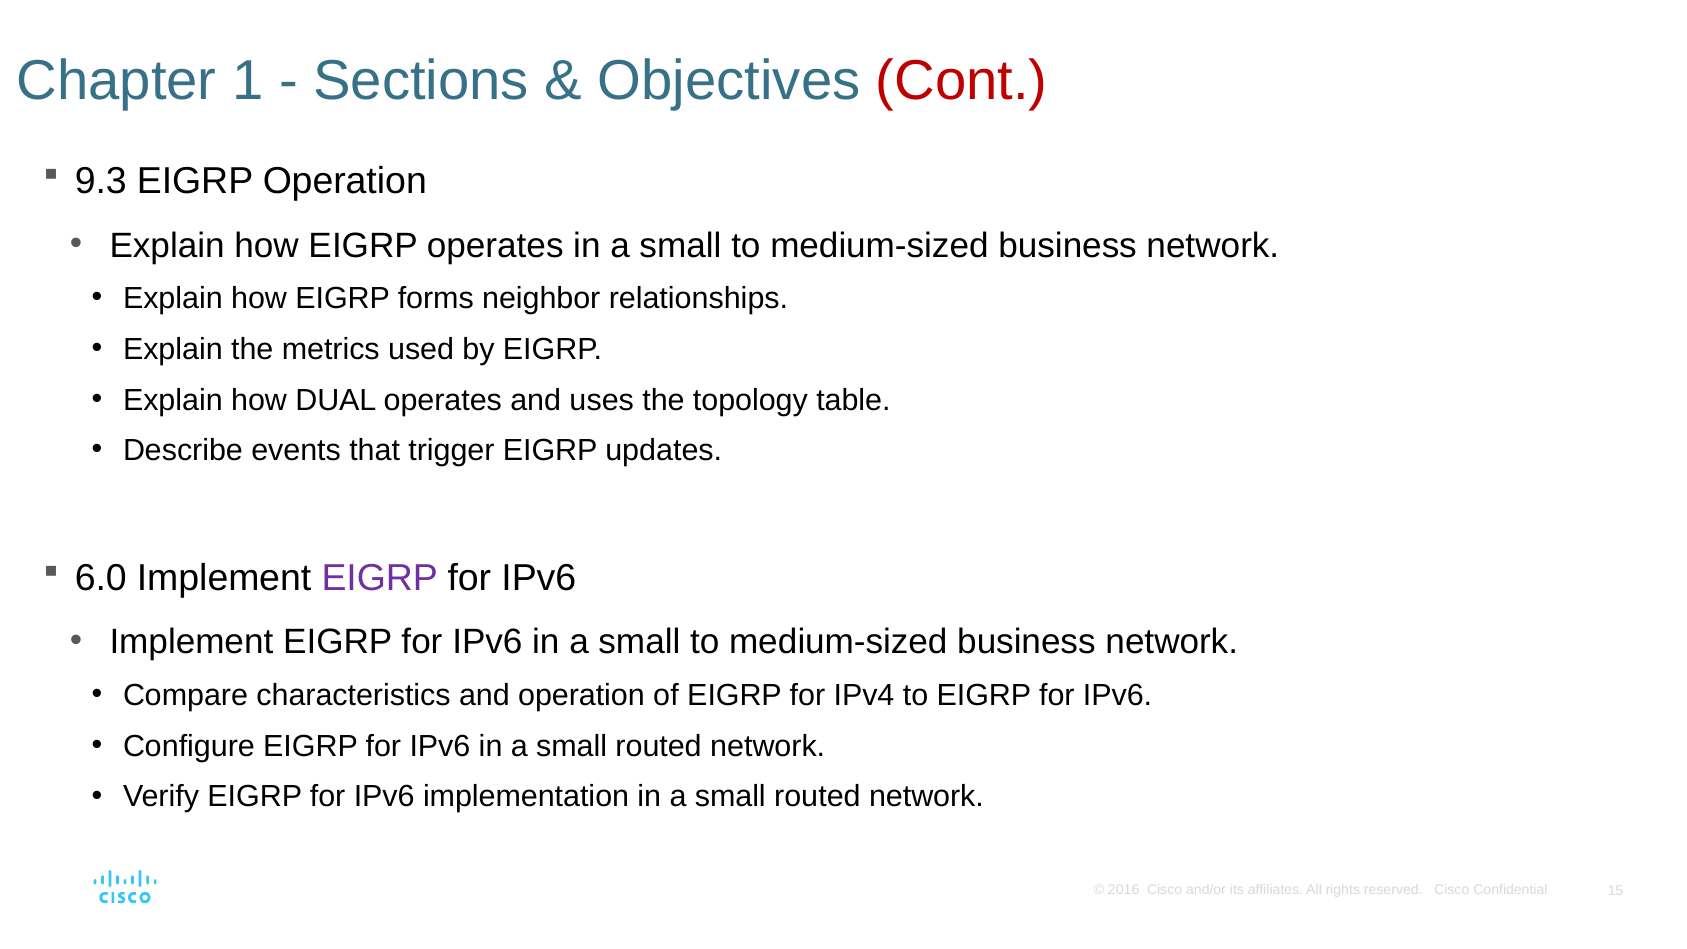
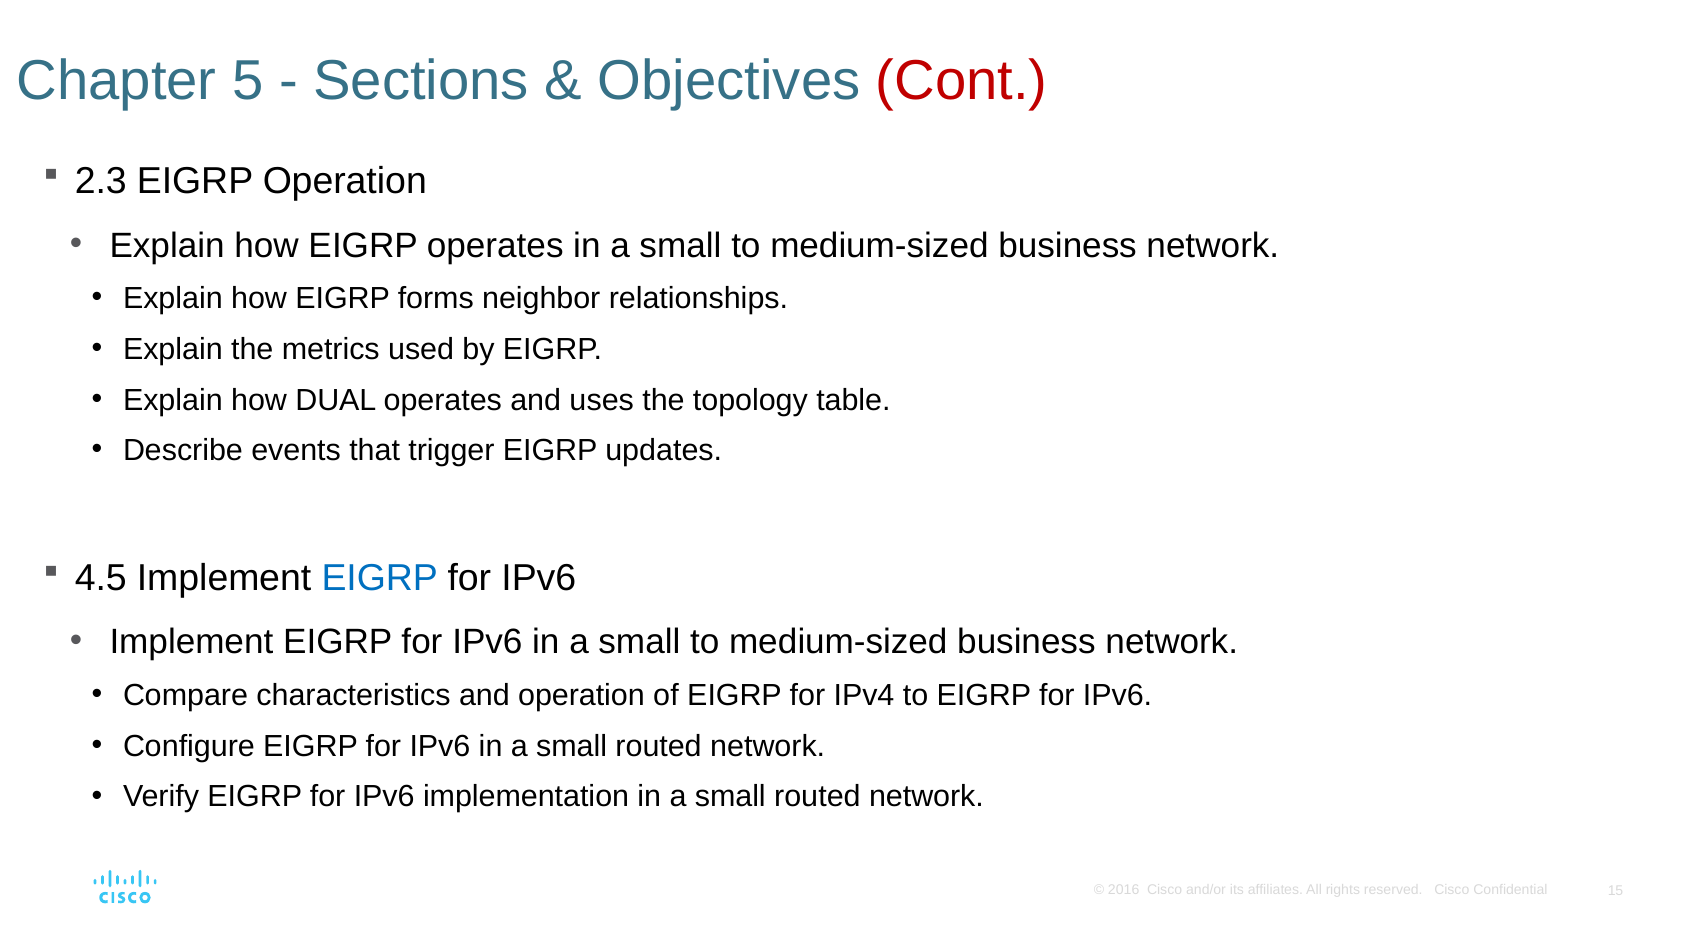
1: 1 -> 5
9.3: 9.3 -> 2.3
6.0: 6.0 -> 4.5
EIGRP at (380, 578) colour: purple -> blue
